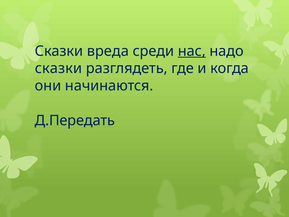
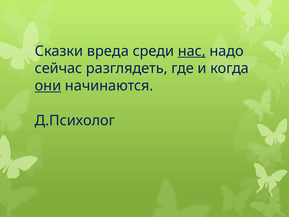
сказки at (58, 68): сказки -> сейчас
они underline: none -> present
Д.Передать: Д.Передать -> Д.Психолог
